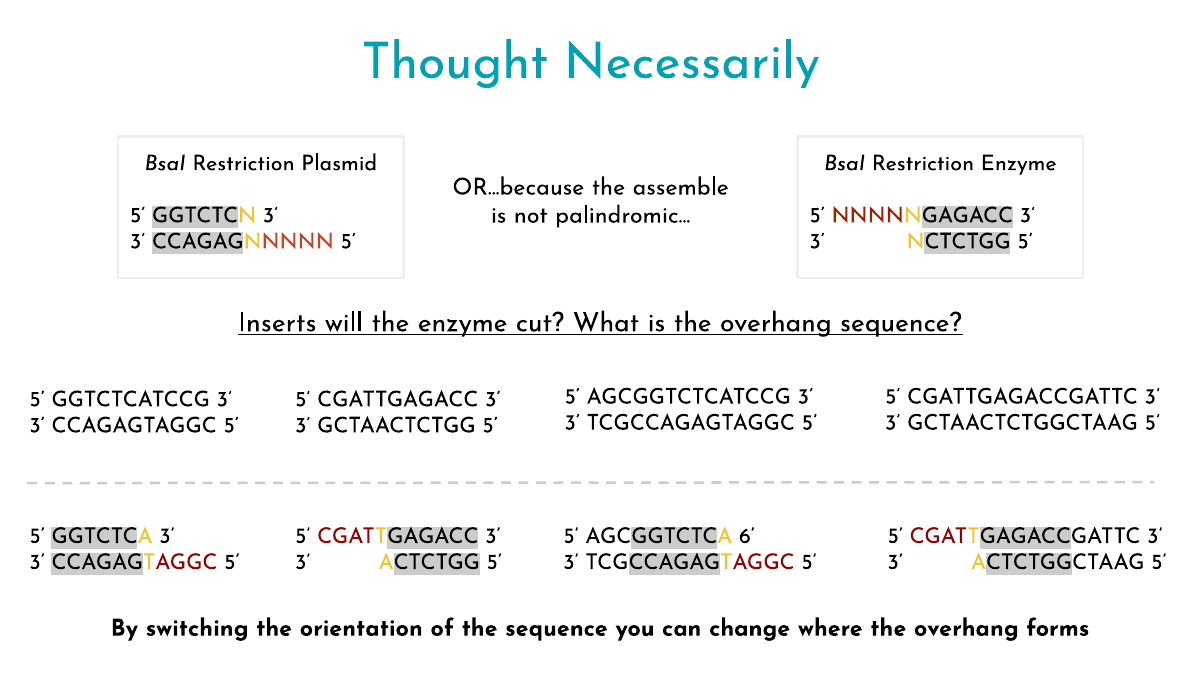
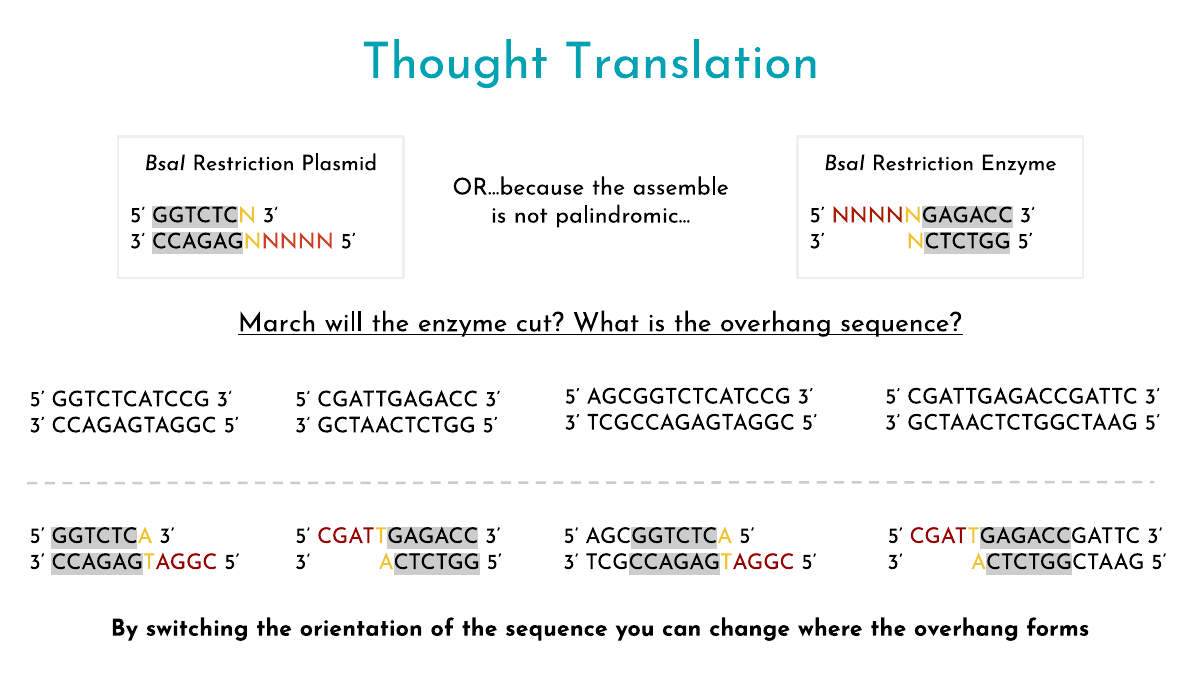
Necessarily: Necessarily -> Translation
Inserts: Inserts -> March
AGCGGTCTCA 6: 6 -> 5
